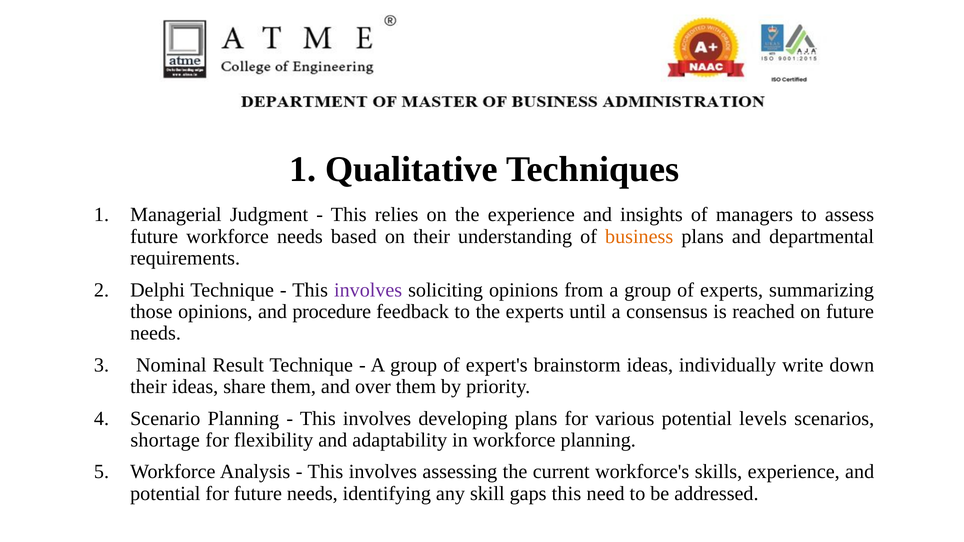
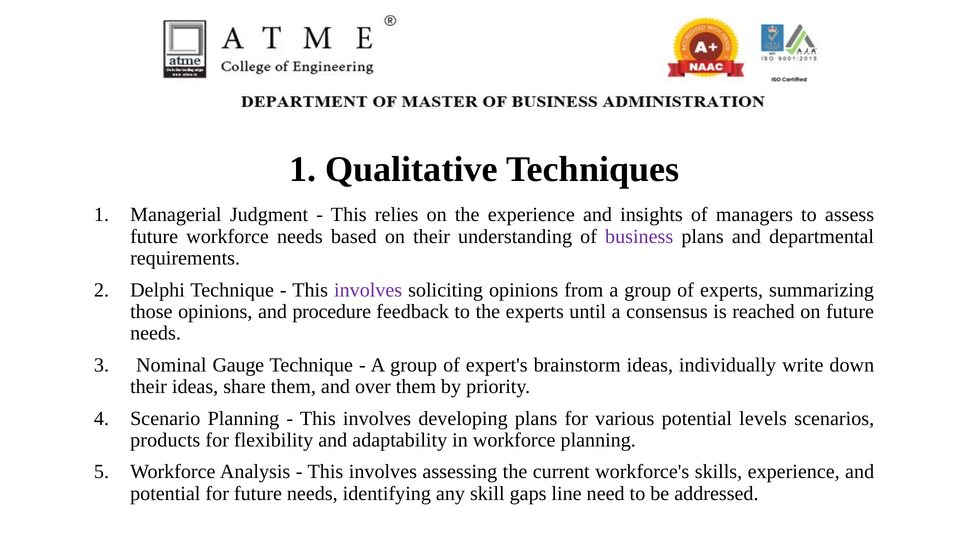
business colour: orange -> purple
Result: Result -> Gauge
shortage: shortage -> products
gaps this: this -> line
